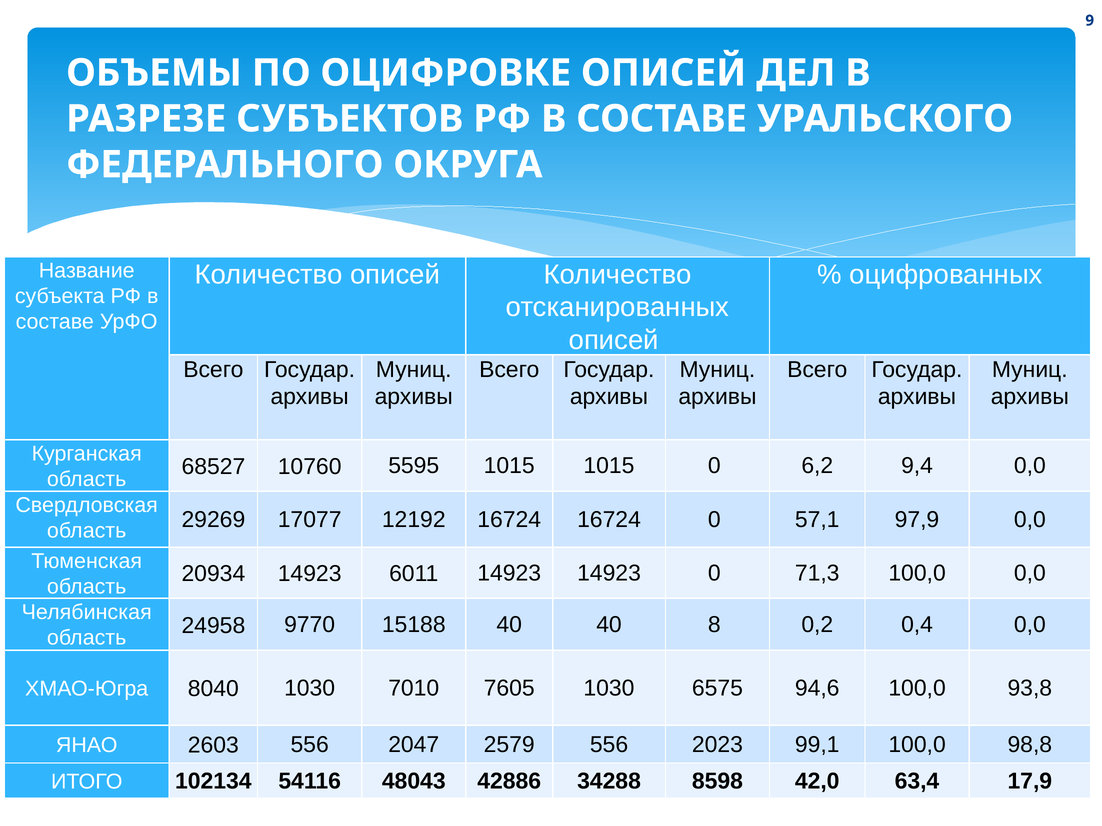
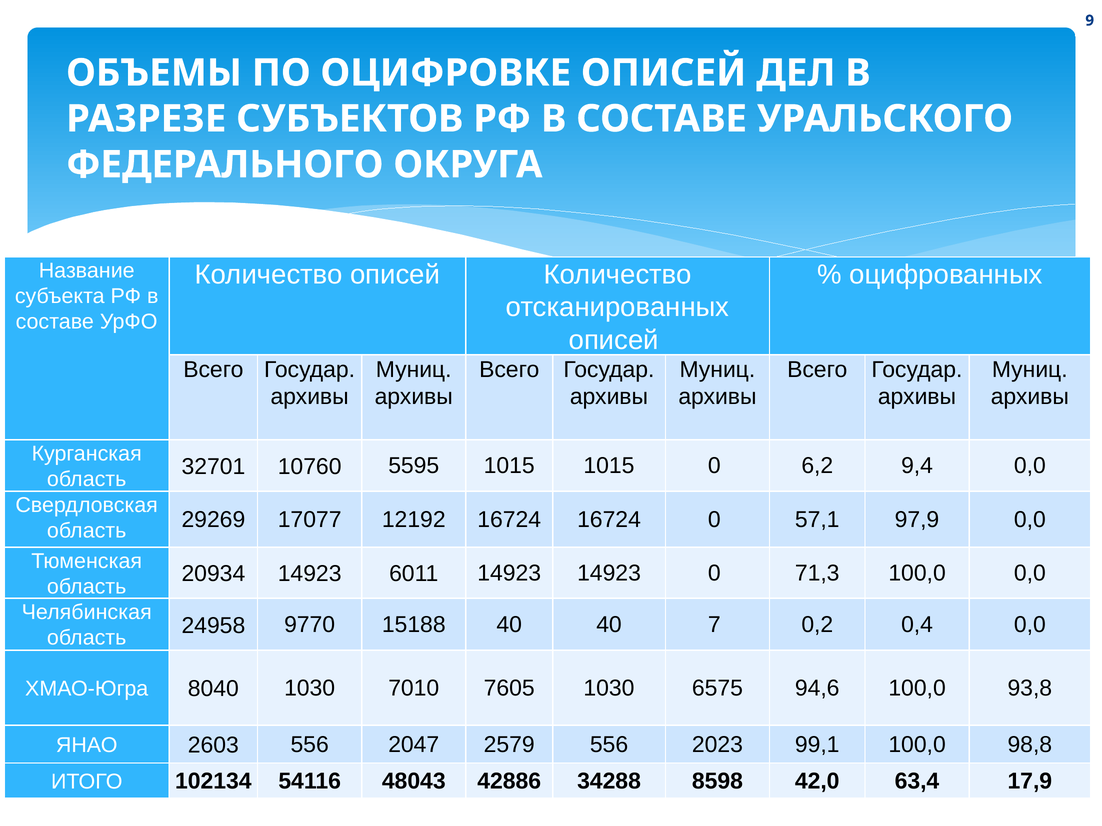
68527: 68527 -> 32701
8: 8 -> 7
